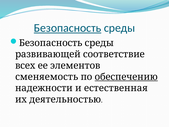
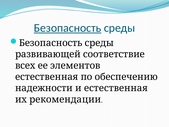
сменяемость at (47, 77): сменяемость -> естественная
обеспечению underline: present -> none
деятельностью: деятельностью -> рекомендации
